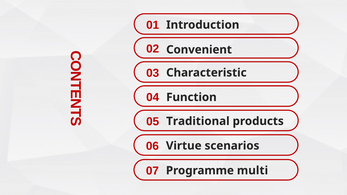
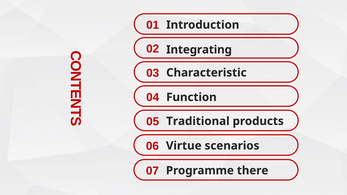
Convenient: Convenient -> Integrating
multi: multi -> there
